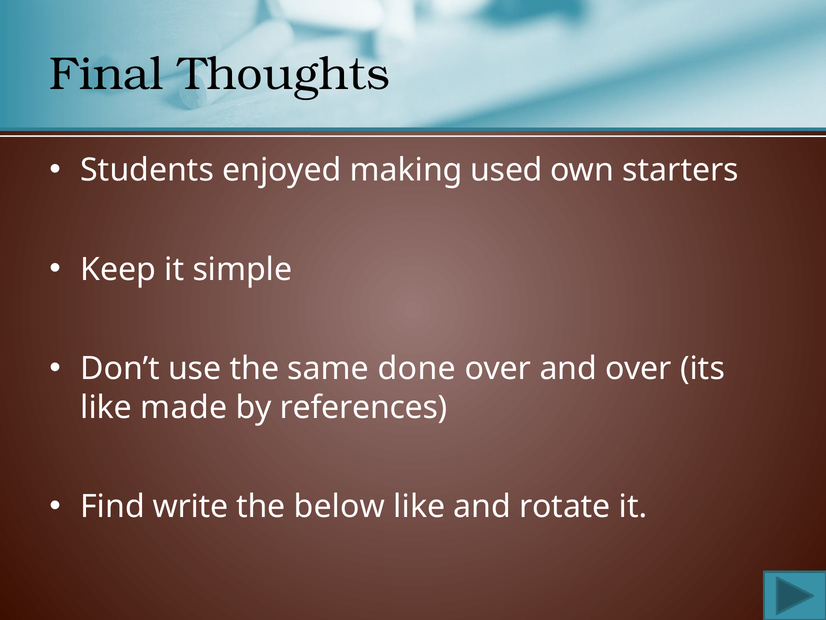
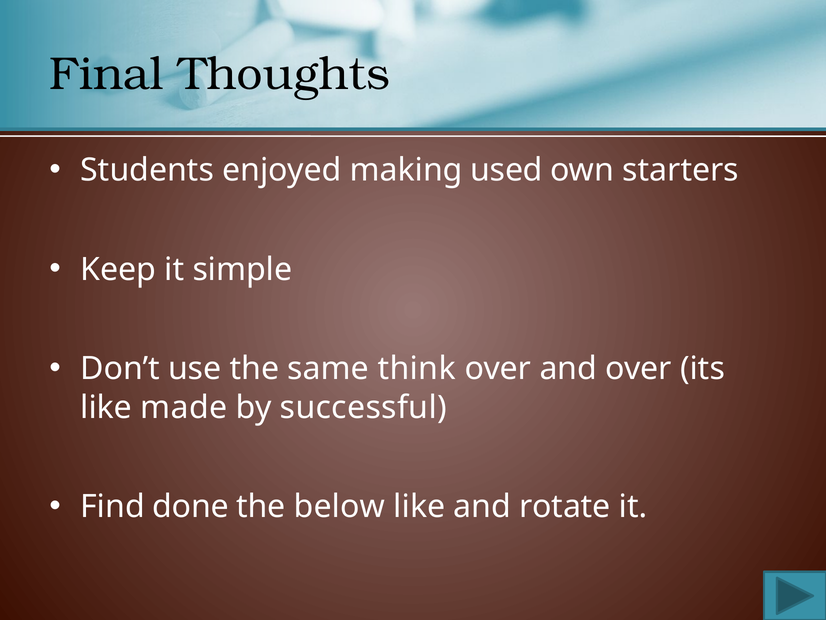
done: done -> think
references: references -> successful
write: write -> done
